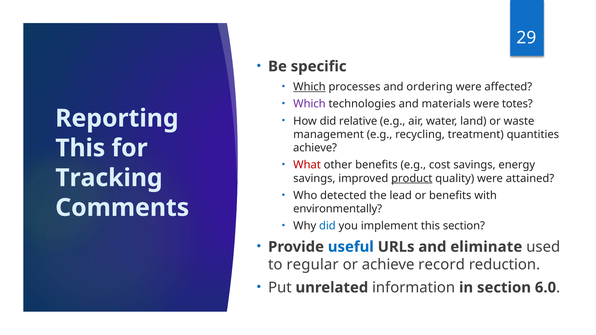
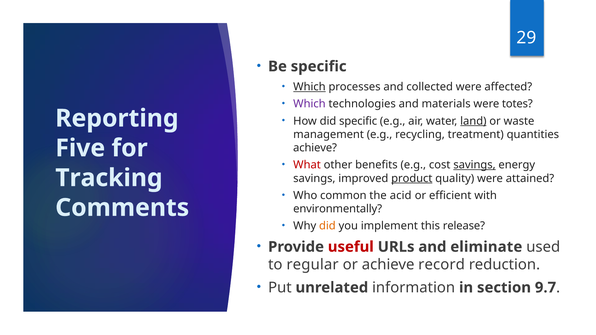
ordering: ordering -> collected
did relative: relative -> specific
land underline: none -> present
This at (80, 148): This -> Five
savings at (474, 165) underline: none -> present
detected: detected -> common
lead: lead -> acid
or benefits: benefits -> efficient
did at (327, 226) colour: blue -> orange
this section: section -> release
useful colour: blue -> red
6.0: 6.0 -> 9.7
